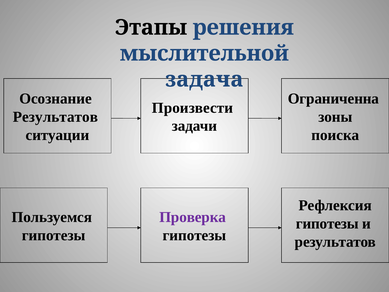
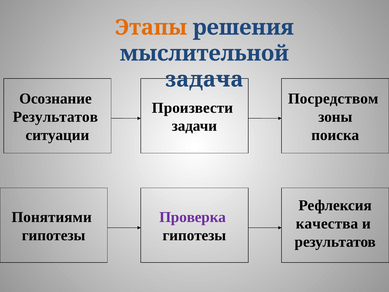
Этапы colour: black -> orange
Ограниченна: Ограниченна -> Посредством
Пользуемся: Пользуемся -> Понятиями
гипотезы at (327, 223): гипотезы -> качества
